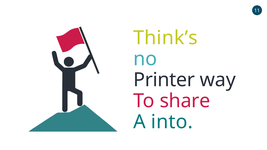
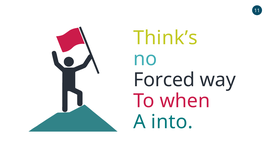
Printer: Printer -> Forced
share: share -> when
